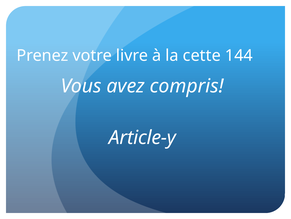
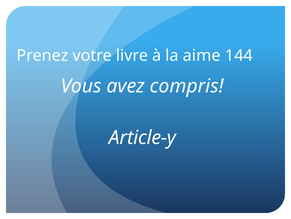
cette: cette -> aime
